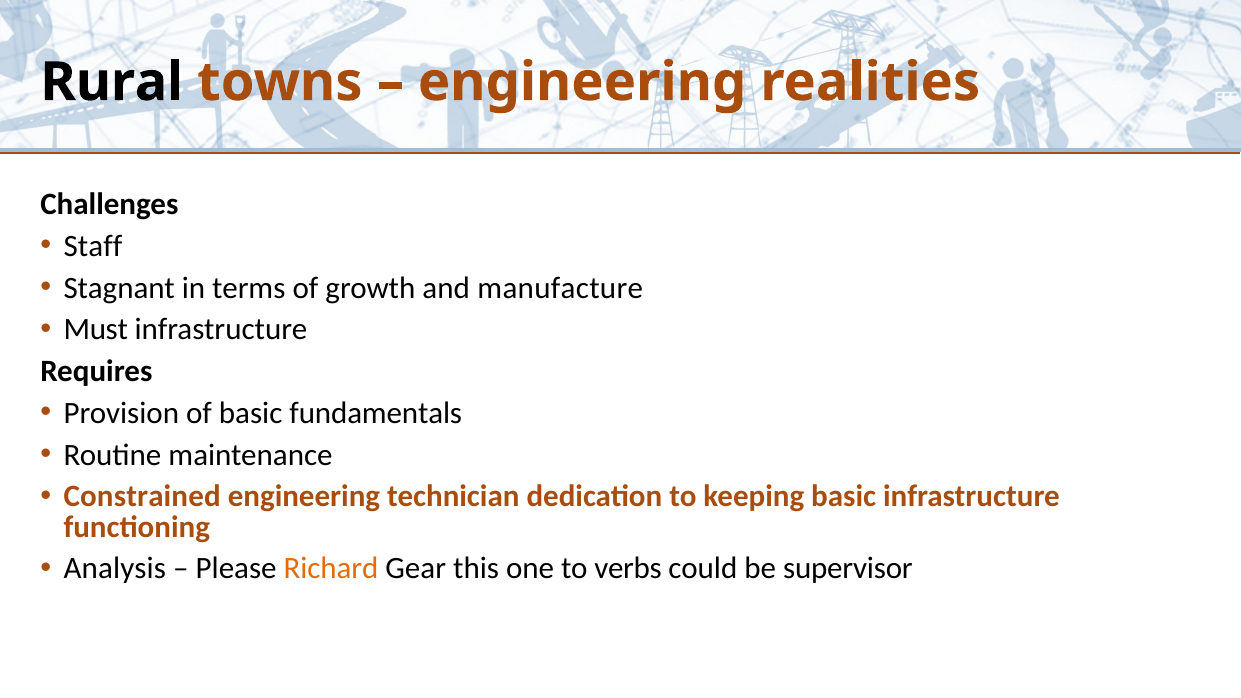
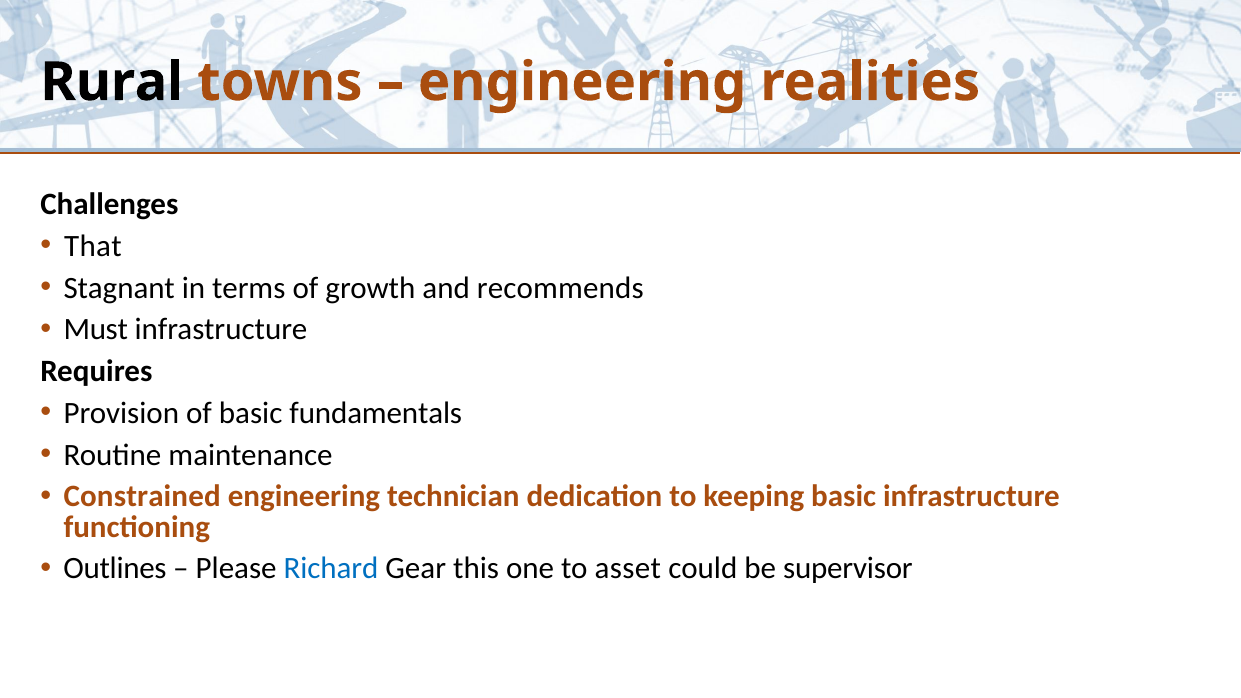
Staff: Staff -> That
manufacture: manufacture -> recommends
Analysis: Analysis -> Outlines
Richard colour: orange -> blue
verbs: verbs -> asset
